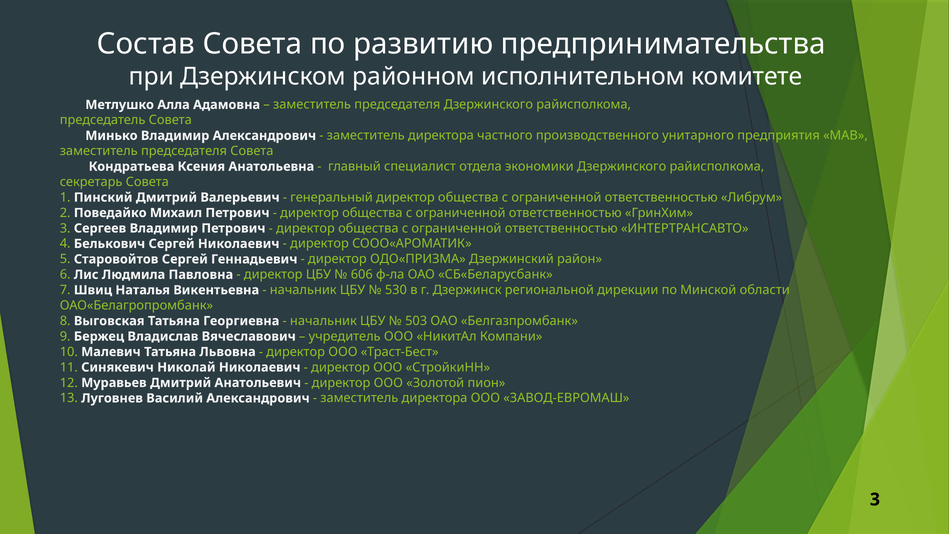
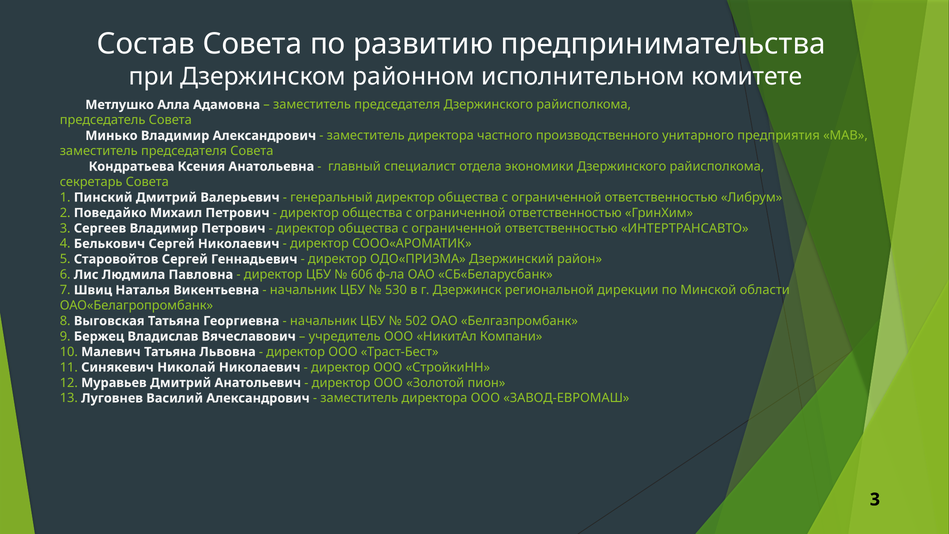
503: 503 -> 502
